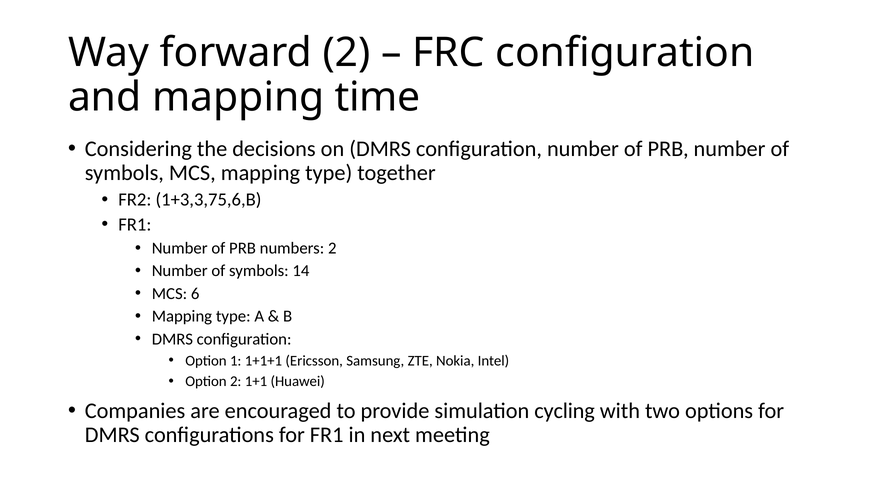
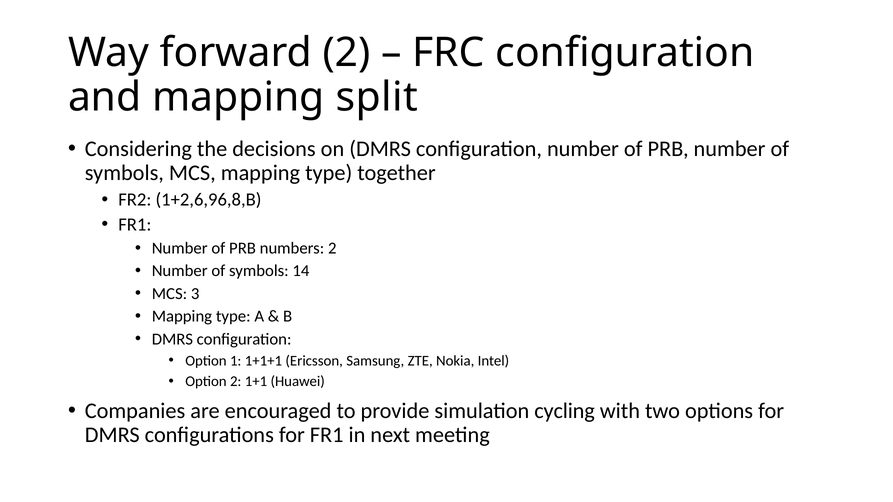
time: time -> split
1+3,3,75,6,B: 1+3,3,75,6,B -> 1+2,6,96,8,B
6: 6 -> 3
